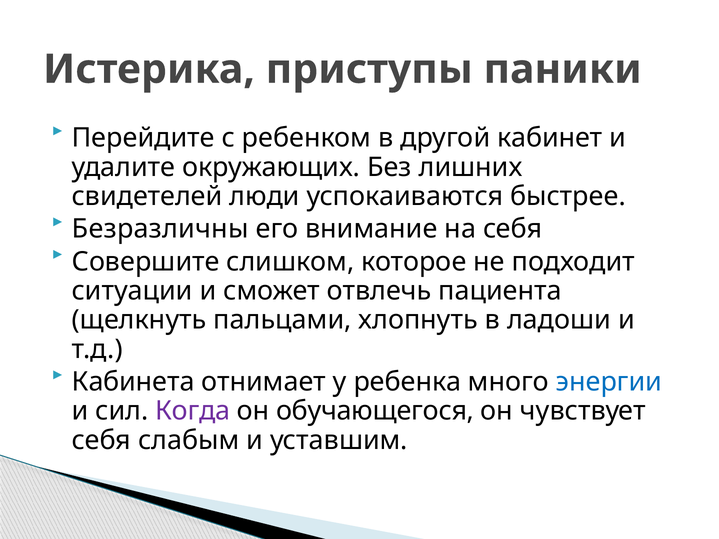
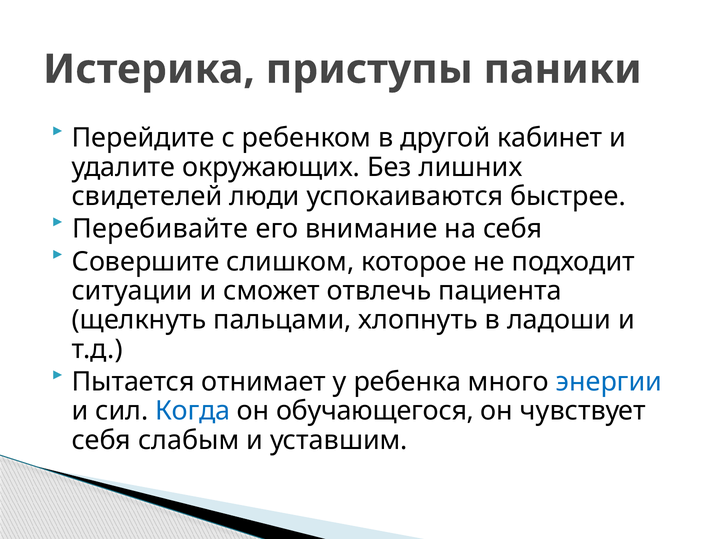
Безразличны: Безразличны -> Перебивайте
Кабинета: Кабинета -> Пытается
Когда colour: purple -> blue
